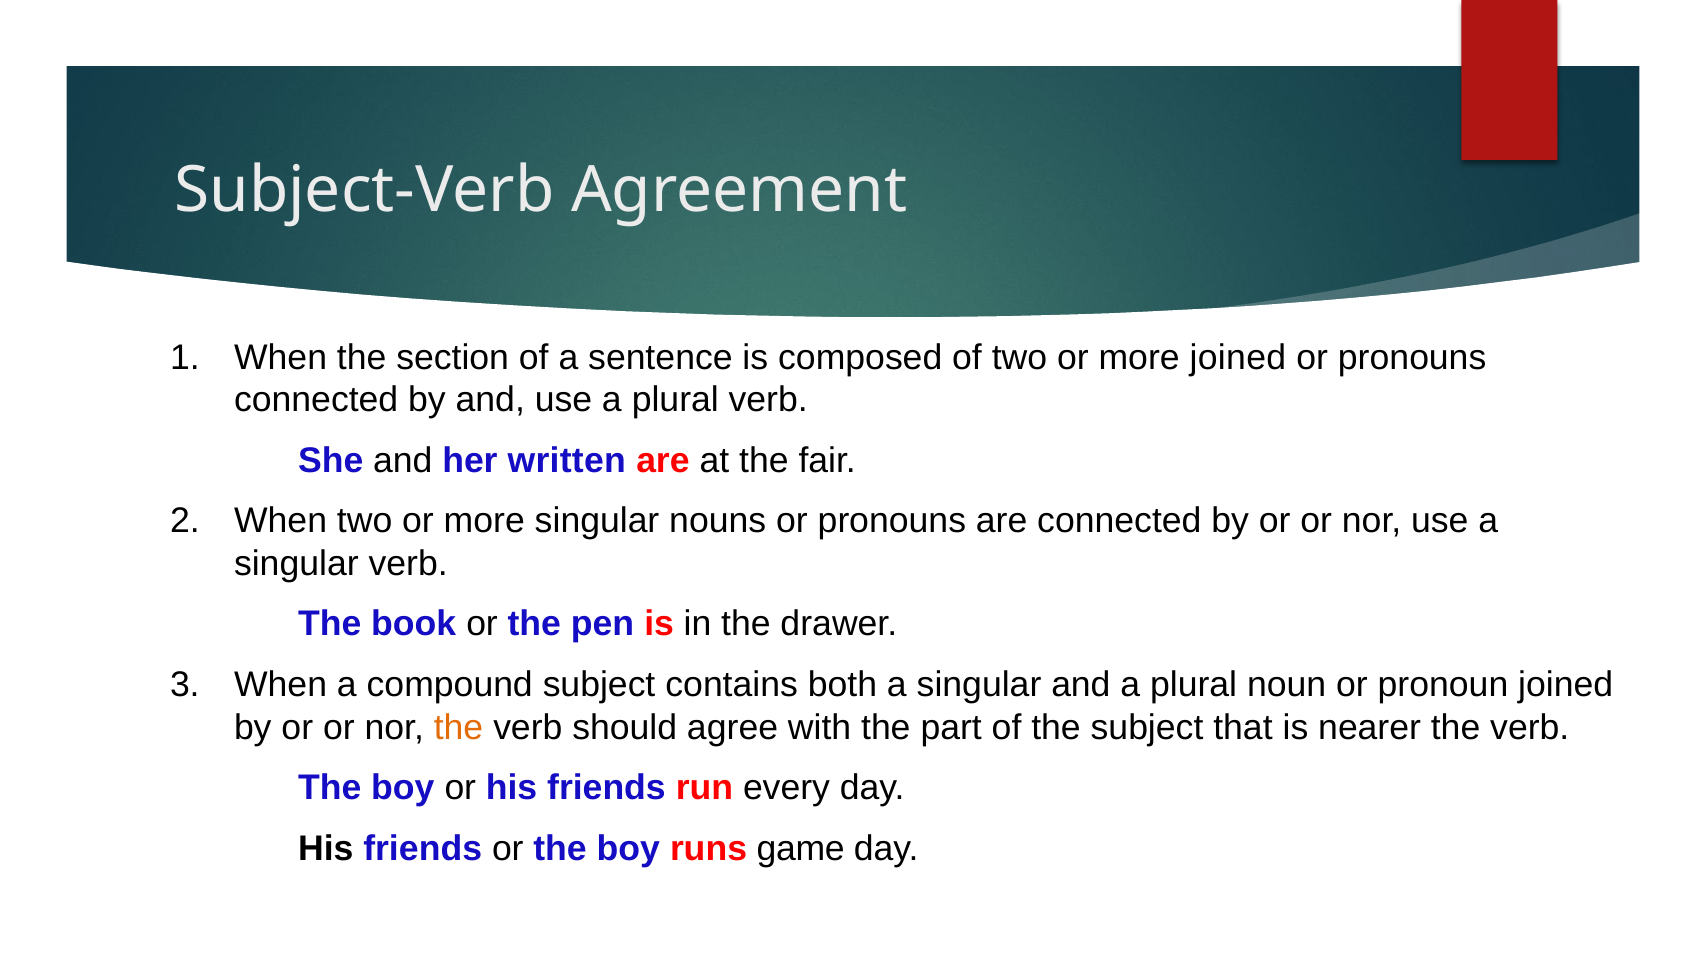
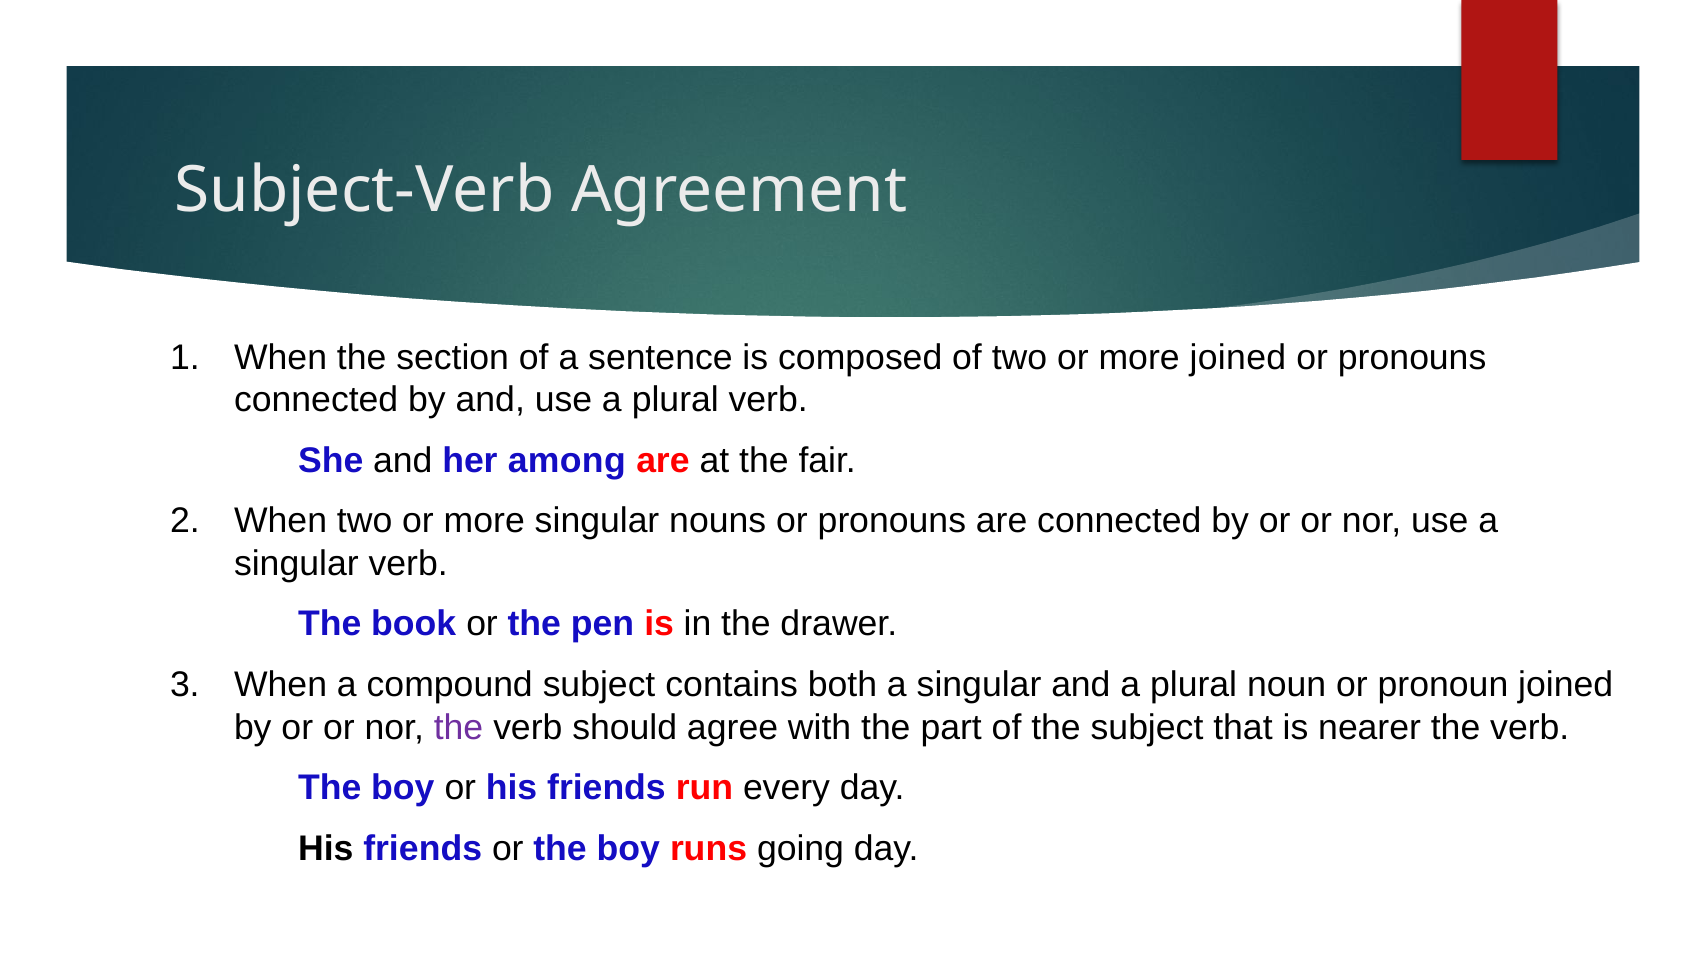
written: written -> among
the at (459, 728) colour: orange -> purple
game: game -> going
